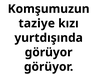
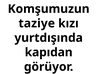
görüyor at (49, 52): görüyor -> kapıdan
